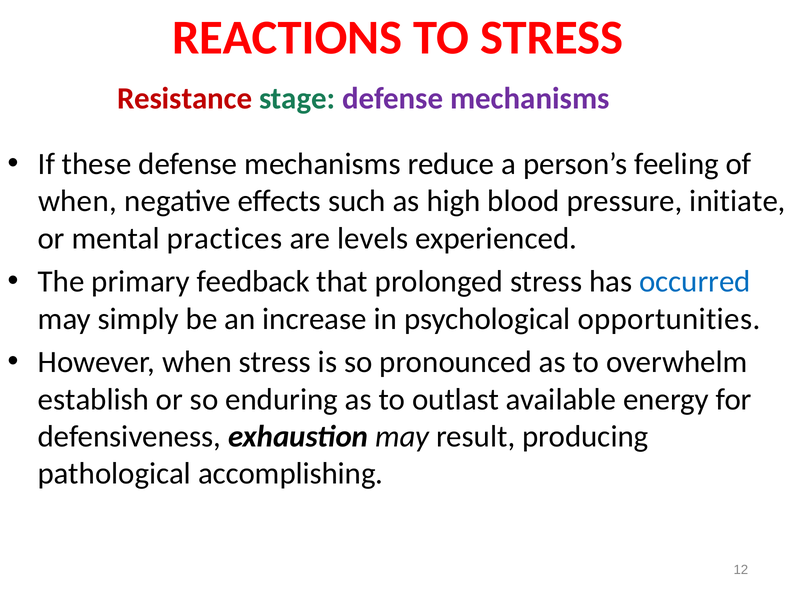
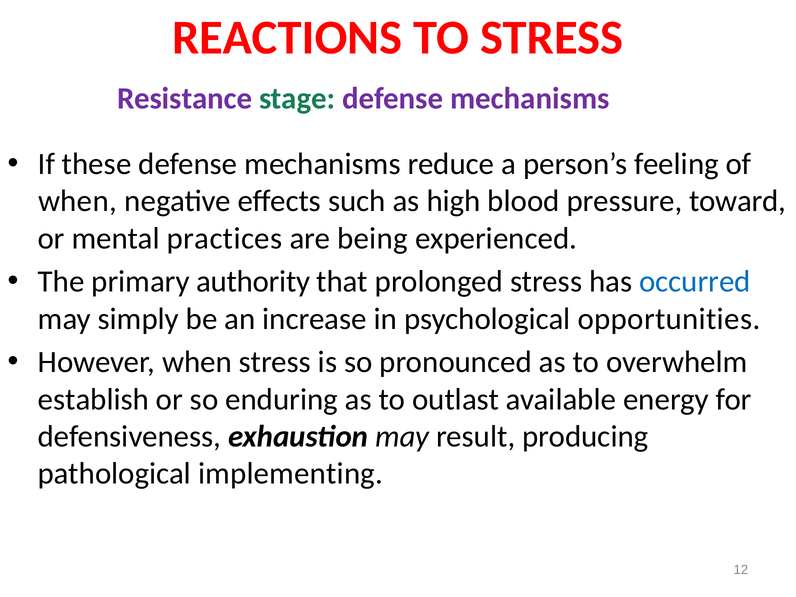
Resistance colour: red -> purple
initiate: initiate -> toward
levels: levels -> being
feedback: feedback -> authority
accomplishing: accomplishing -> implementing
